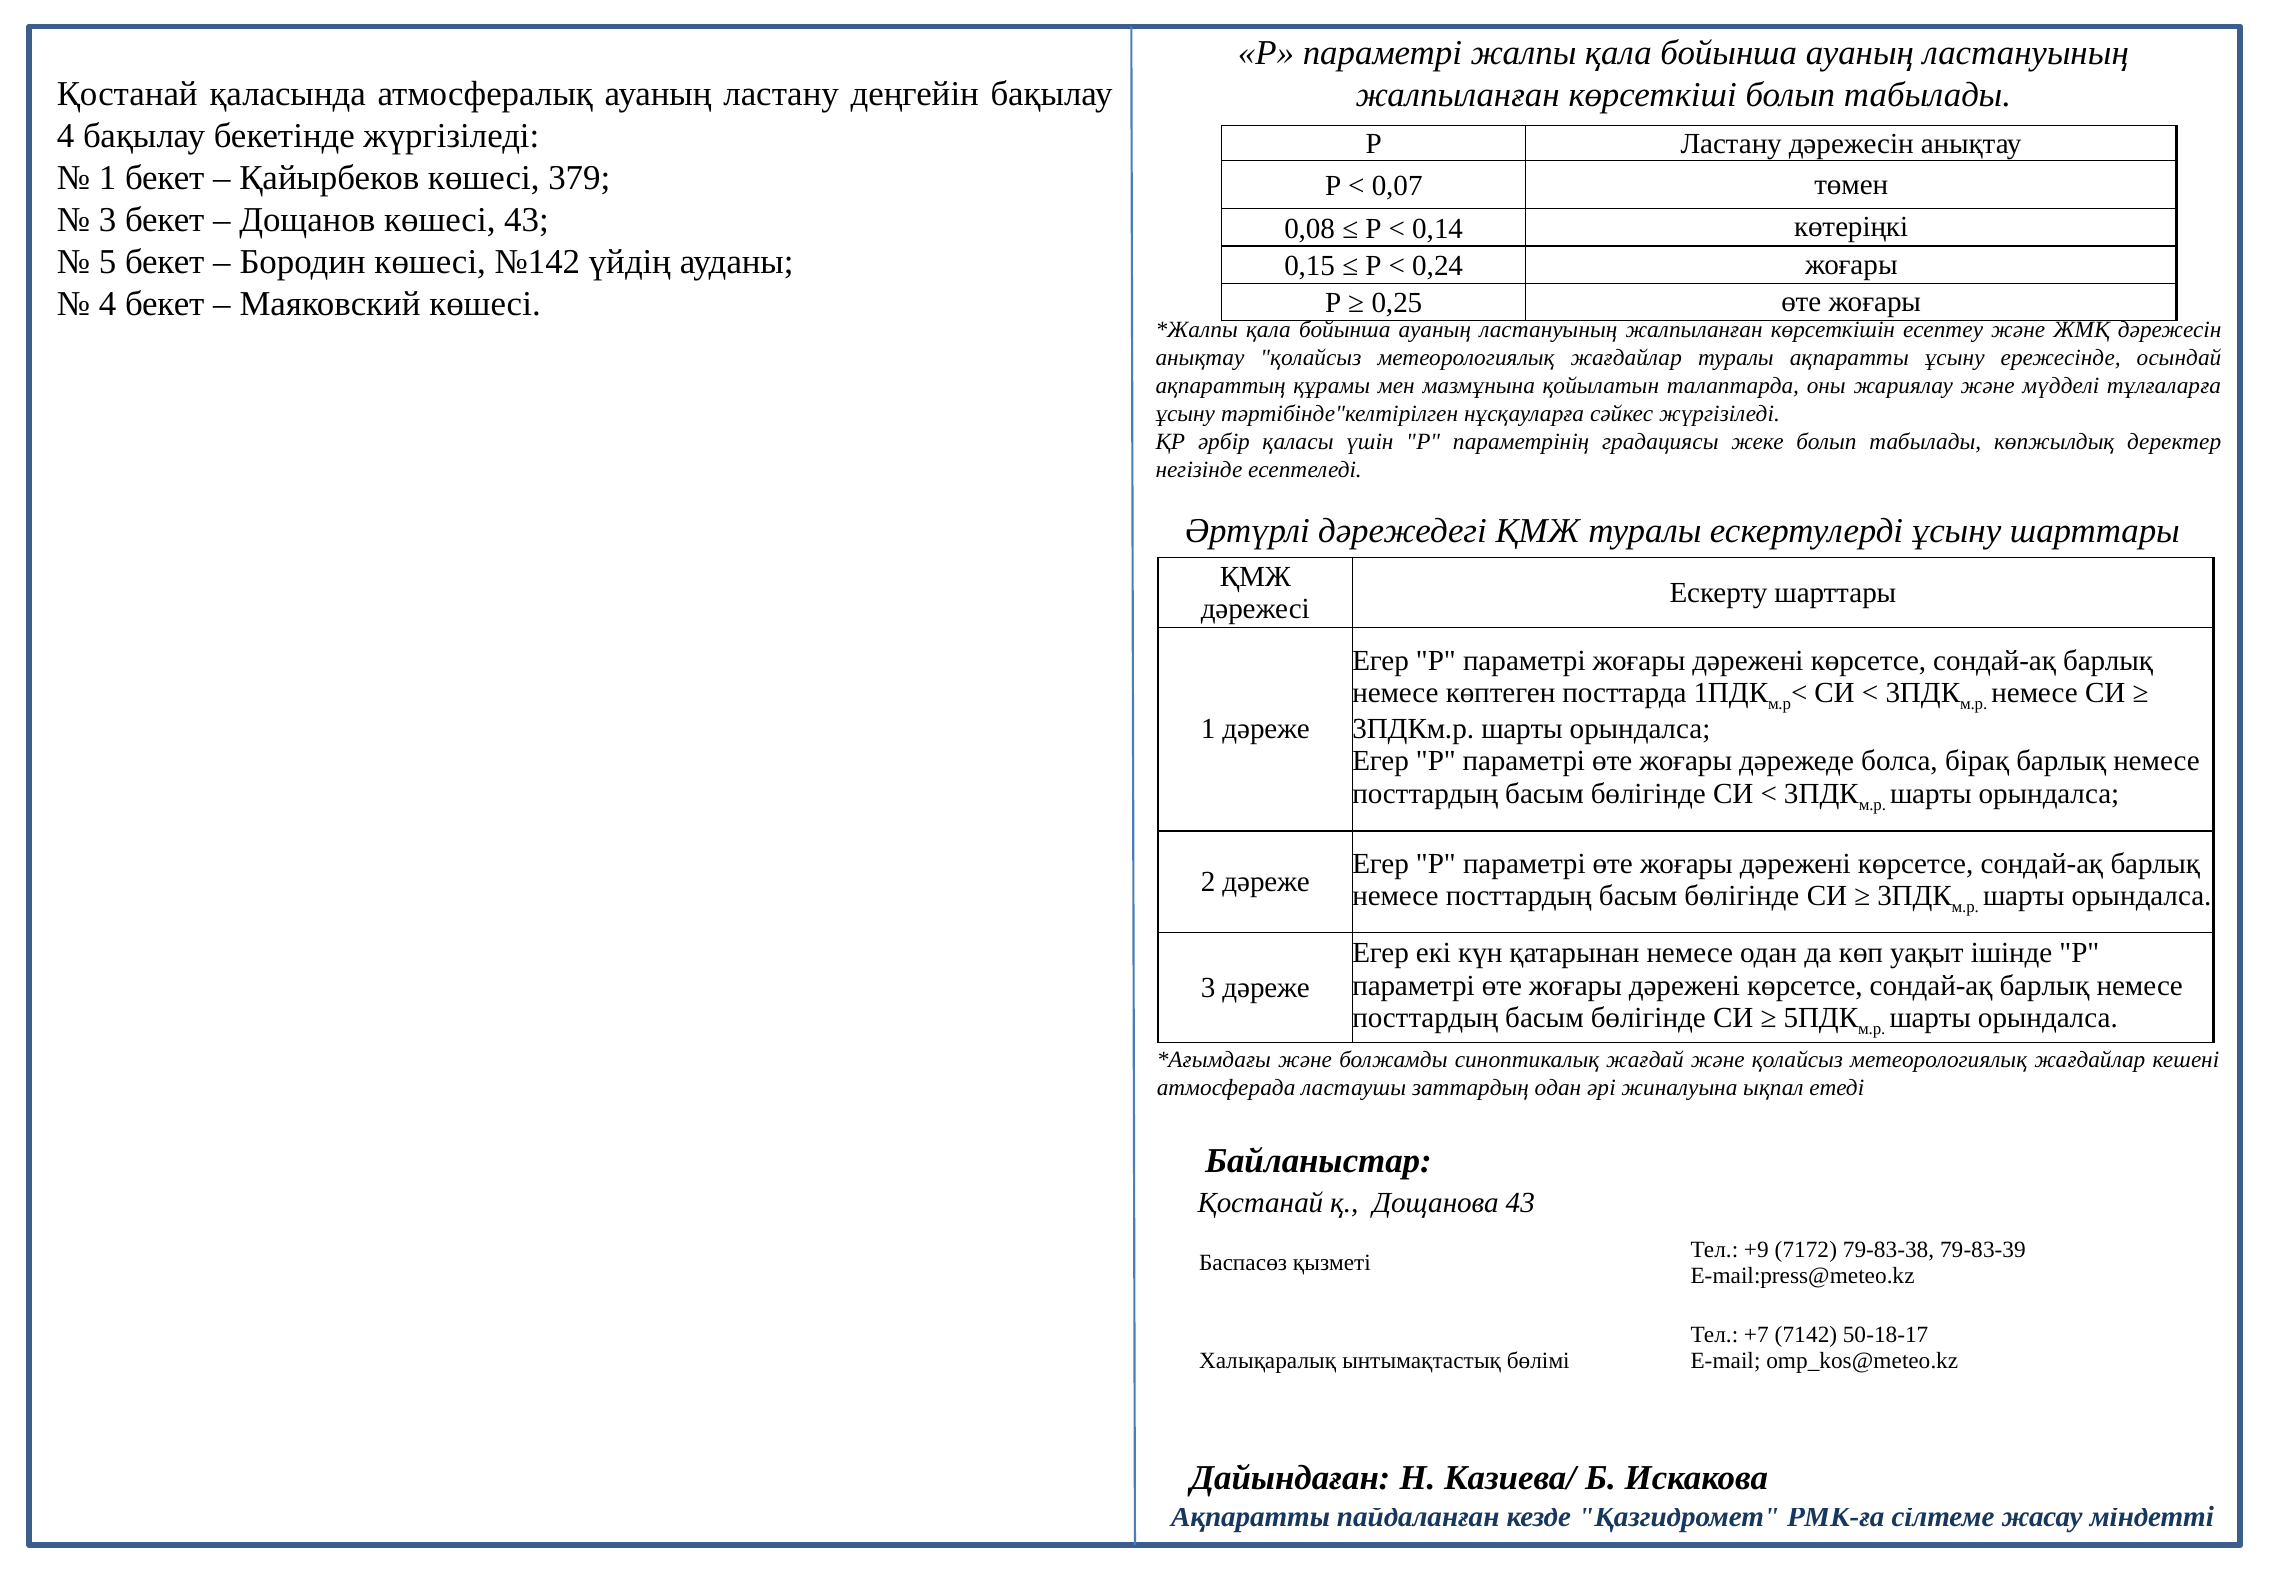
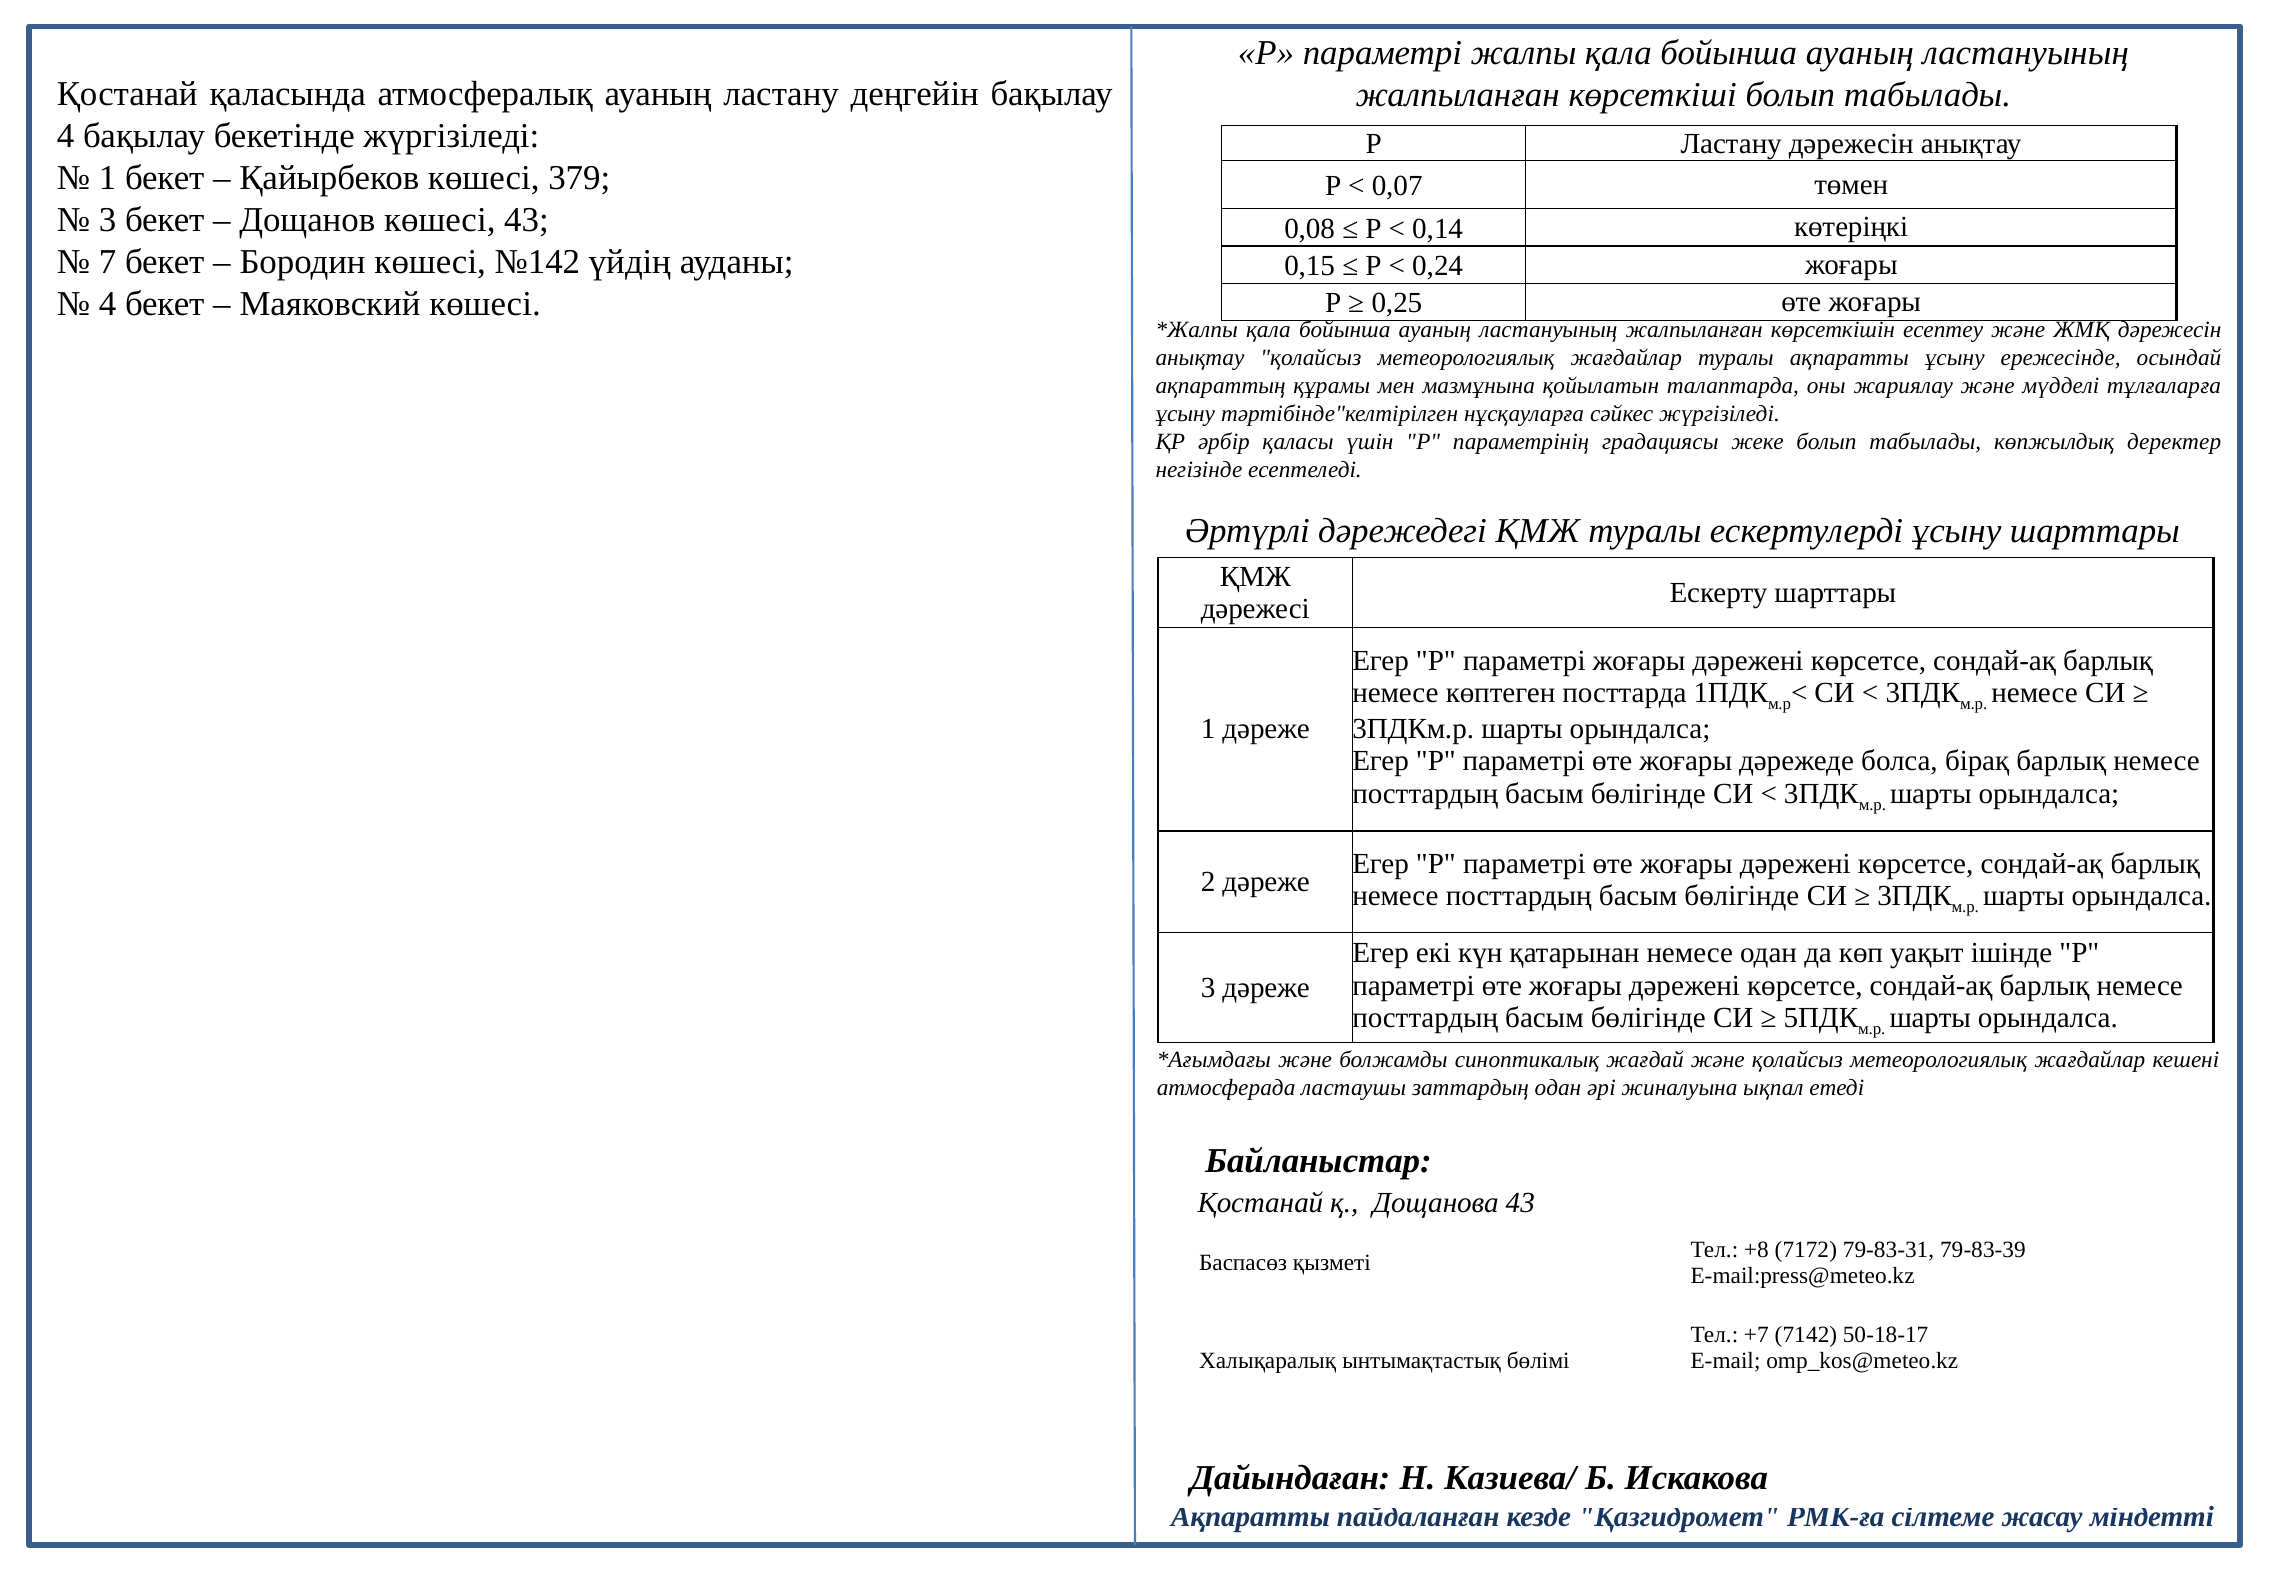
5: 5 -> 7
+9: +9 -> +8
79-83-38: 79-83-38 -> 79-83-31
